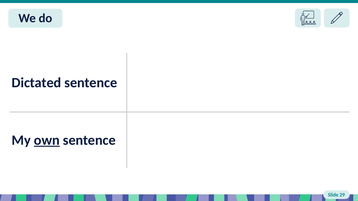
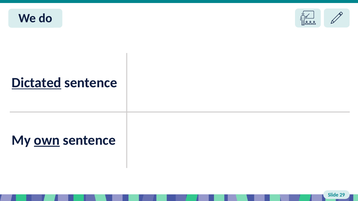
Dictated underline: none -> present
